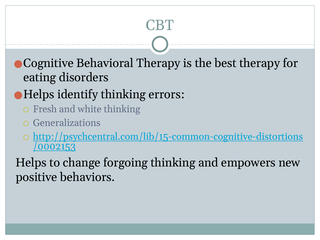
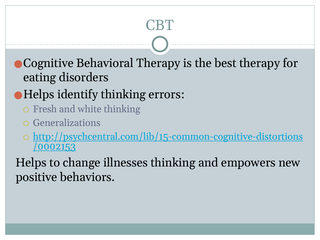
forgoing: forgoing -> illnesses
